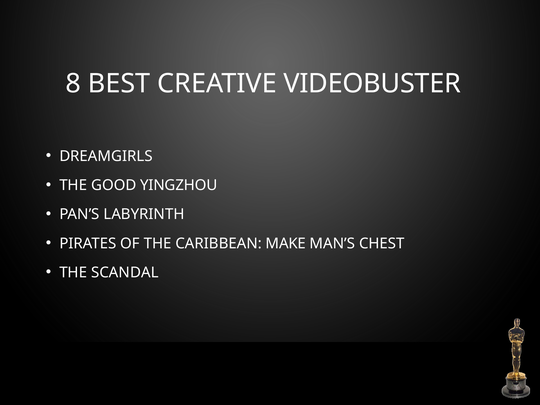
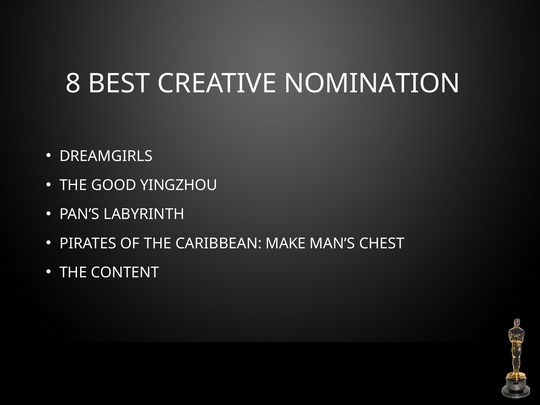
VIDEOBUSTER: VIDEOBUSTER -> NOMINATION
SCANDAL: SCANDAL -> CONTENT
